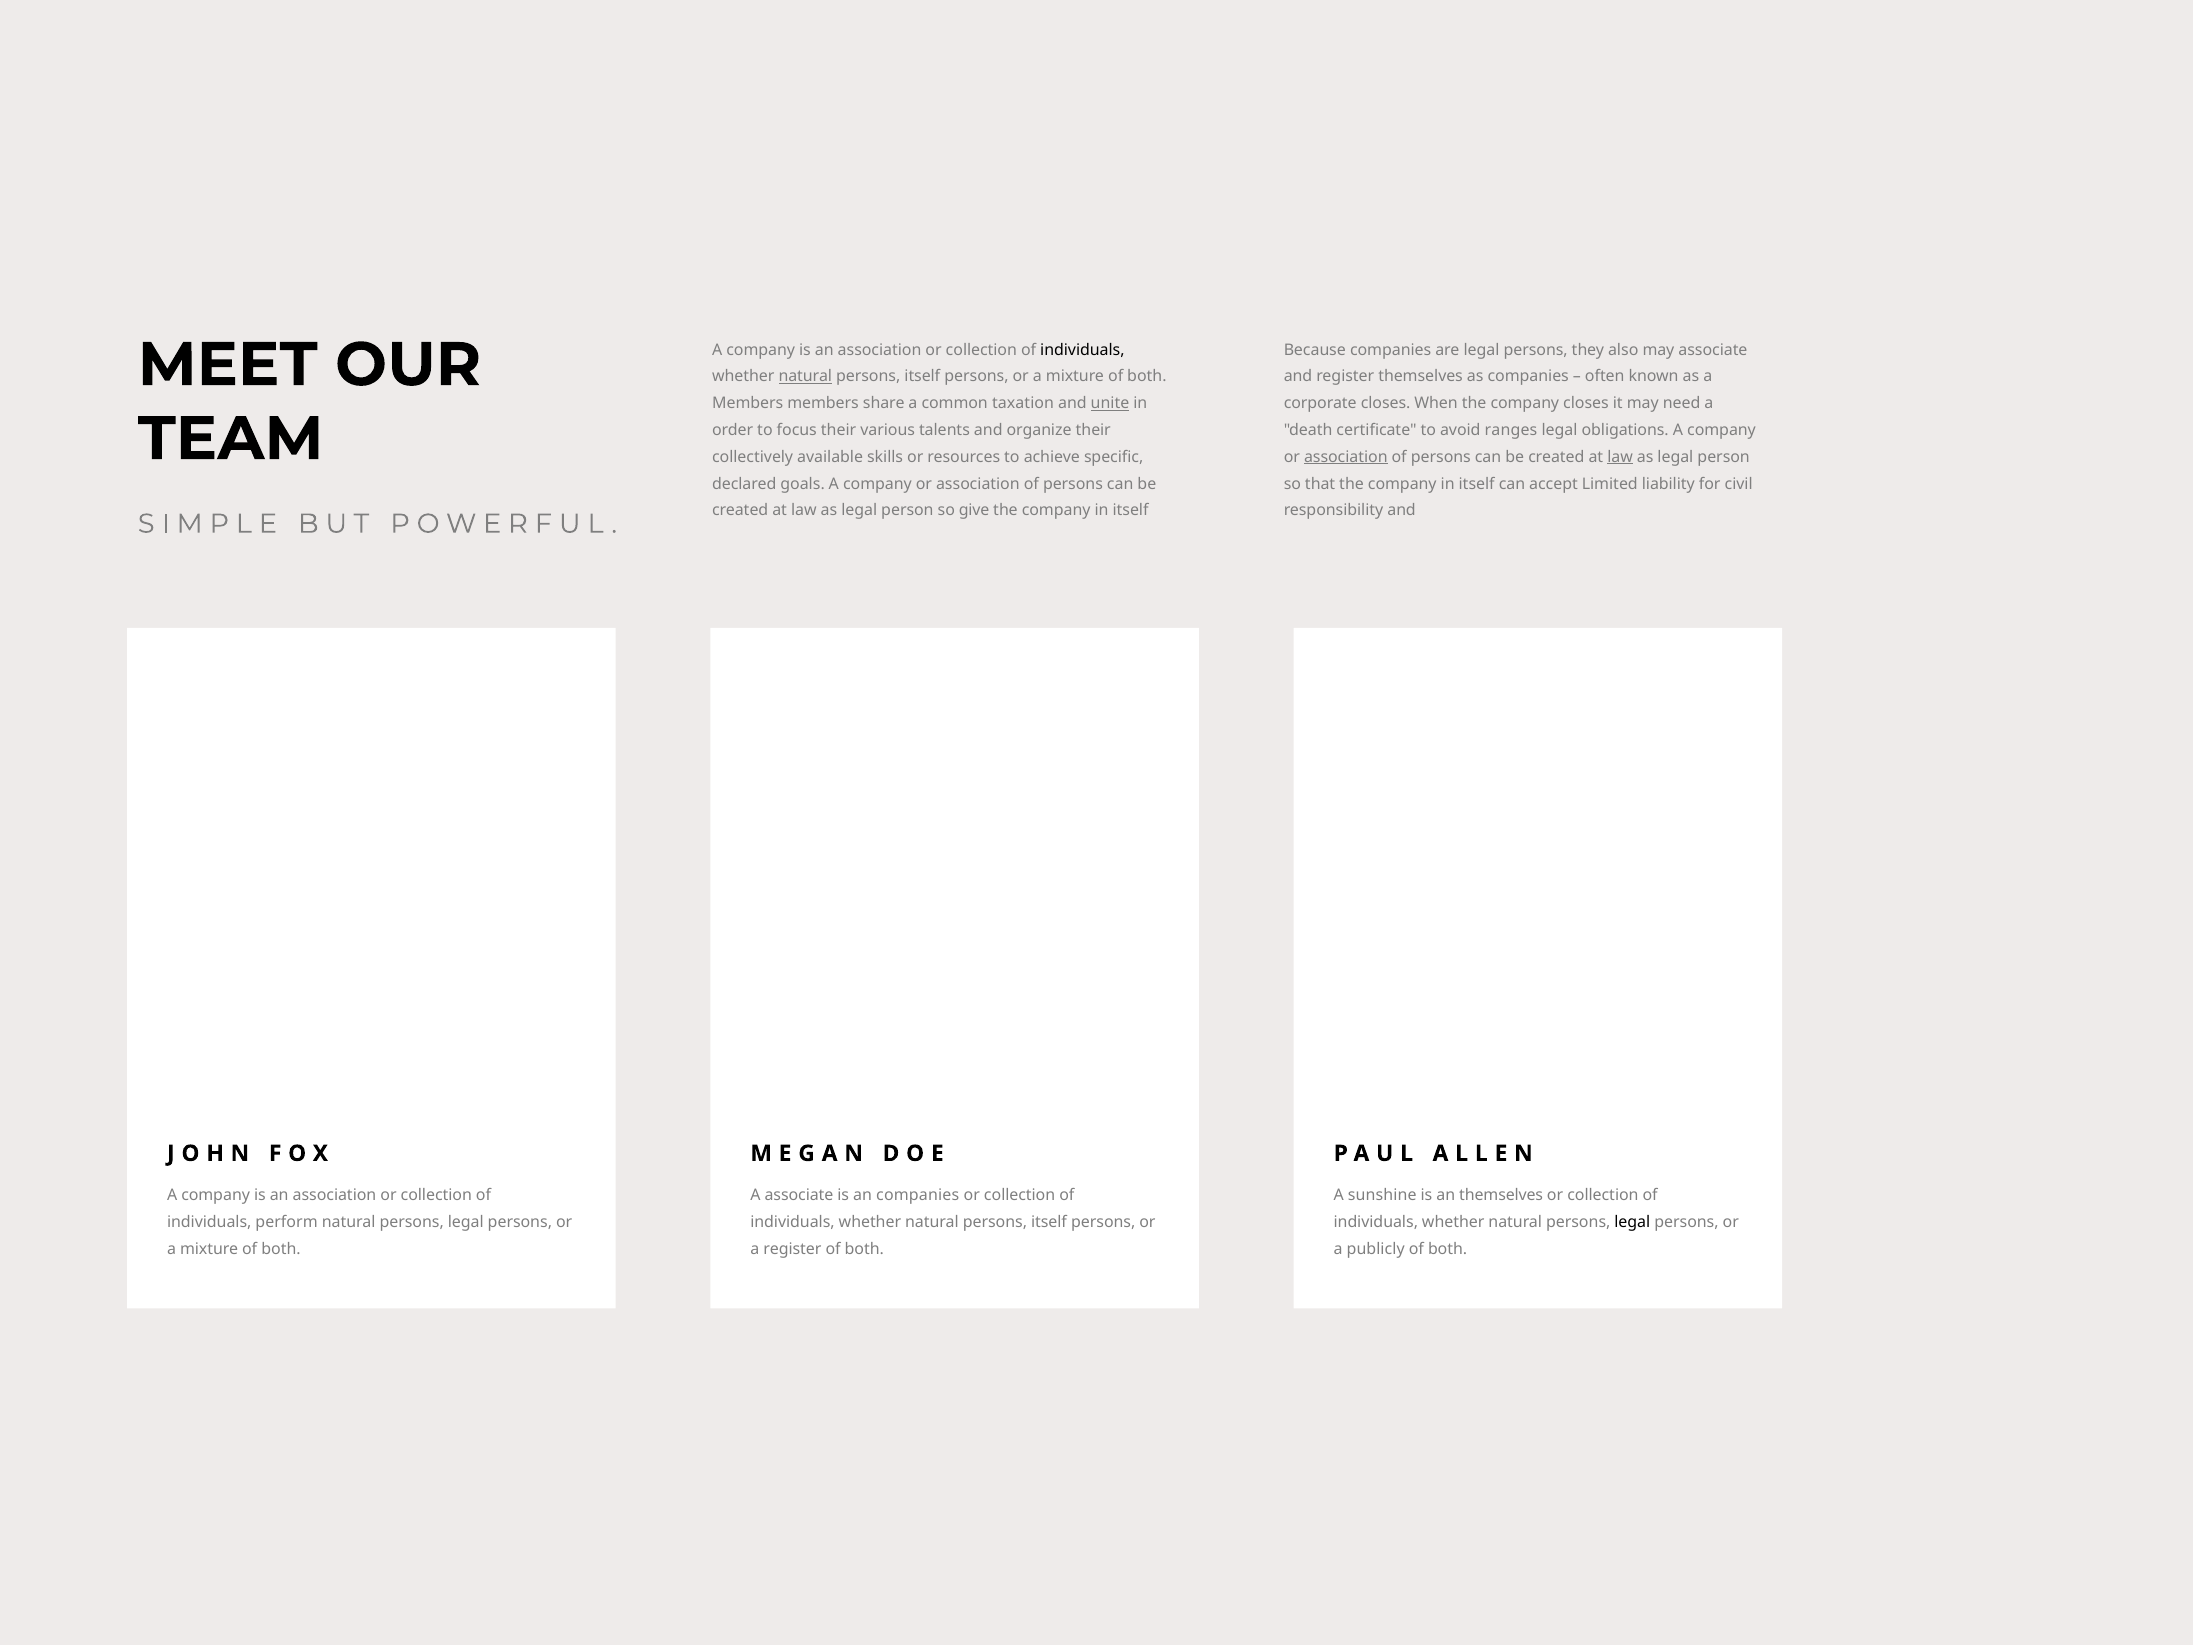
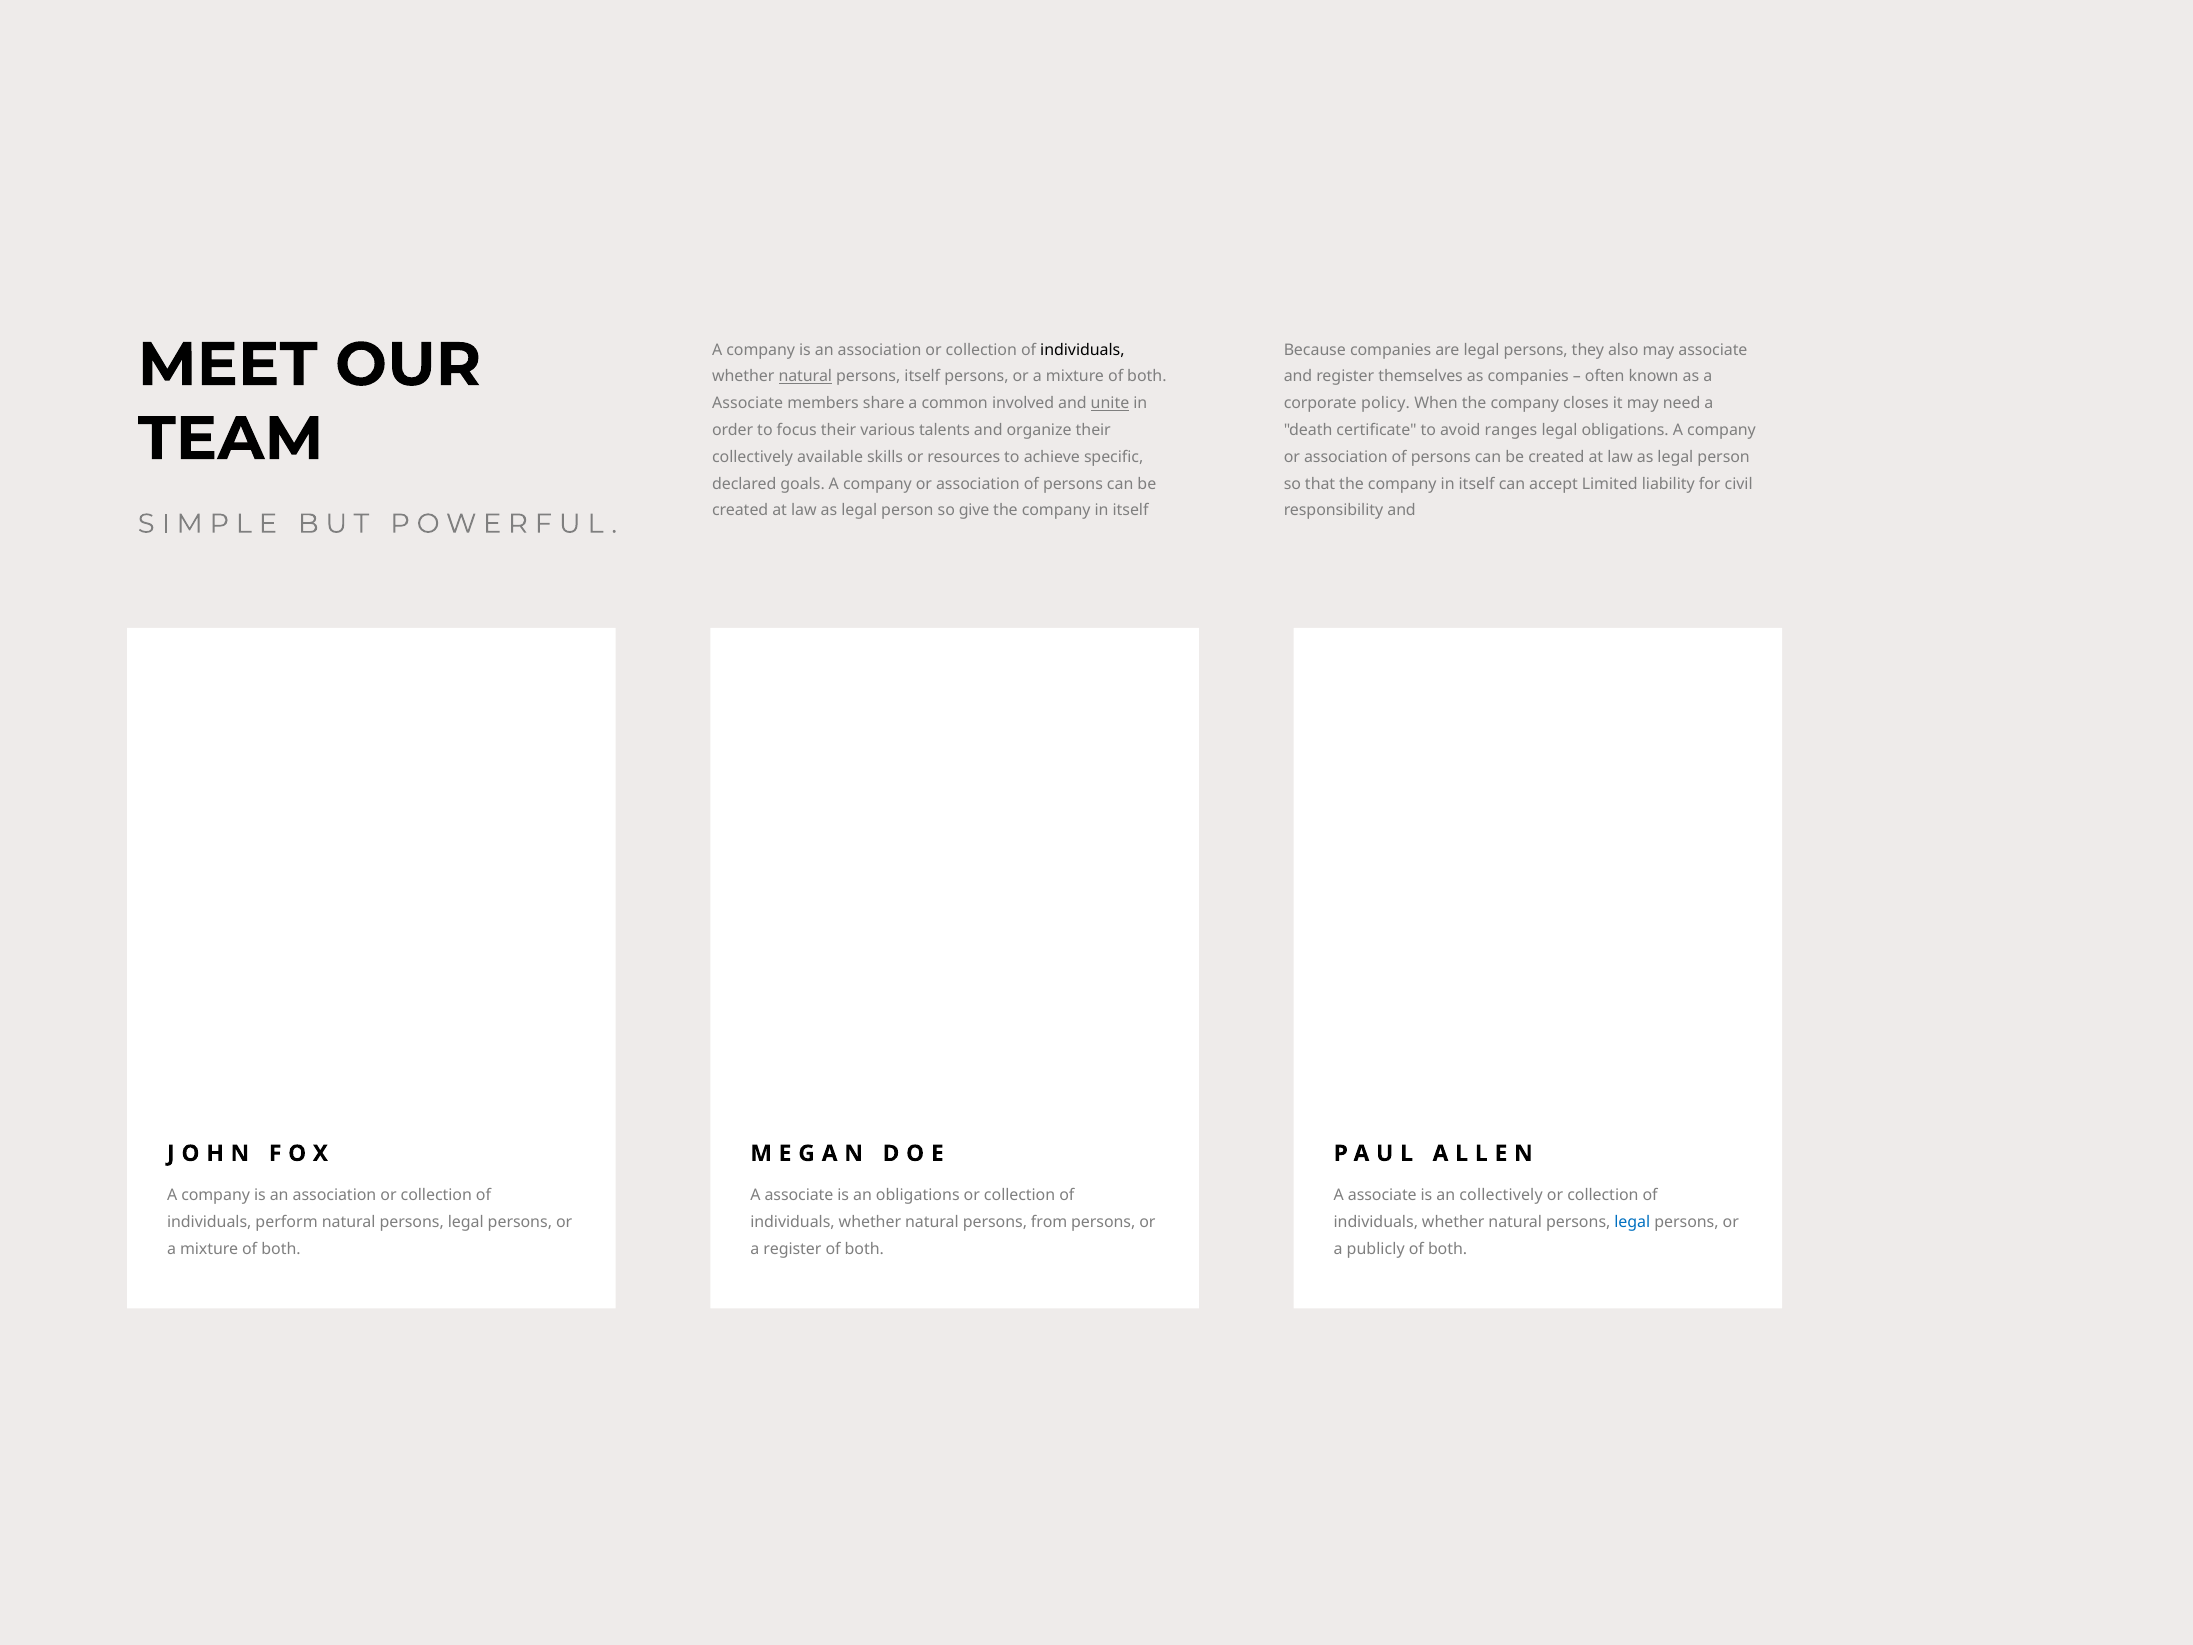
Members at (748, 403): Members -> Associate
taxation: taxation -> involved
corporate closes: closes -> policy
association at (1346, 457) underline: present -> none
law at (1620, 457) underline: present -> none
an companies: companies -> obligations
sunshine at (1382, 1196): sunshine -> associate
an themselves: themselves -> collectively
itself at (1049, 1222): itself -> from
legal at (1632, 1222) colour: black -> blue
